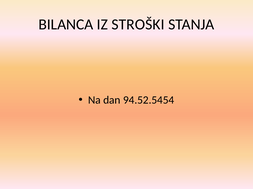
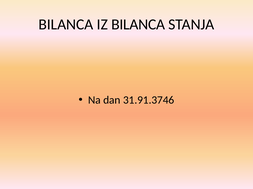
IZ STROŠKI: STROŠKI -> BILANCA
94.52.5454: 94.52.5454 -> 31.91.3746
